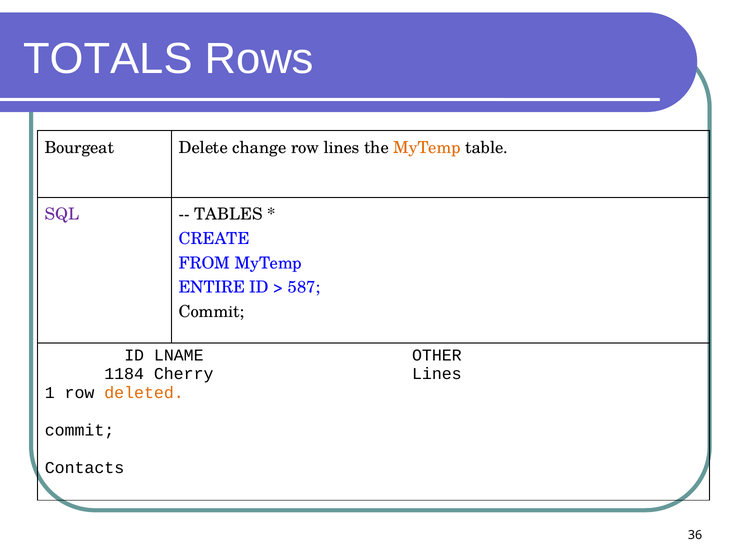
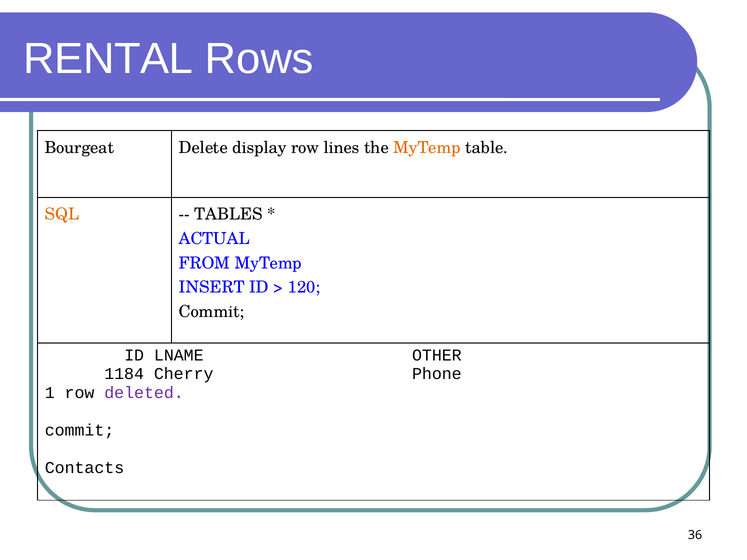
TOTALS: TOTALS -> RENTAL
change: change -> display
SQL colour: purple -> orange
CREATE: CREATE -> ACTUAL
ENTIRE: ENTIRE -> INSERT
587: 587 -> 120
Cherry Lines: Lines -> Phone
deleted colour: orange -> purple
